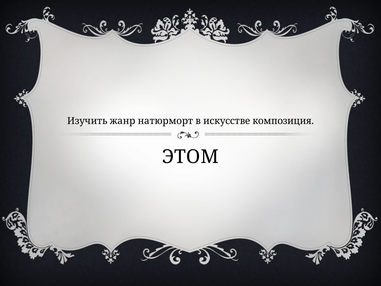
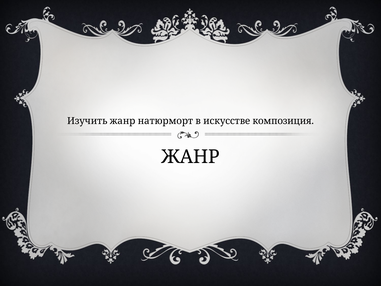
ЭТОМ at (190, 157): ЭТОМ -> ЖАНР
